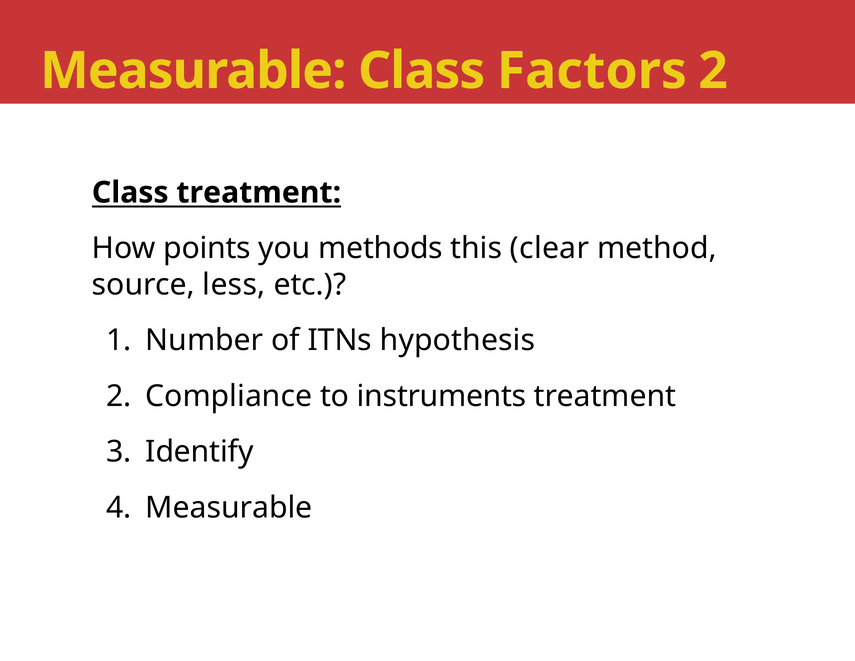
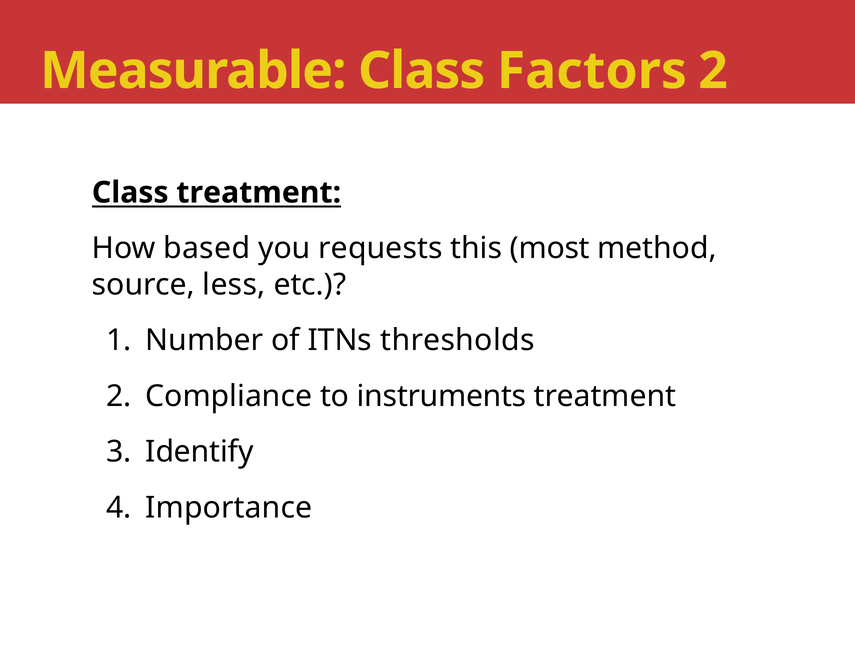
points: points -> based
methods: methods -> requests
clear: clear -> most
hypothesis: hypothesis -> thresholds
Measurable at (229, 507): Measurable -> Importance
